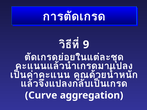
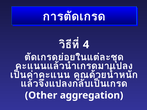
9: 9 -> 4
Curve: Curve -> Other
